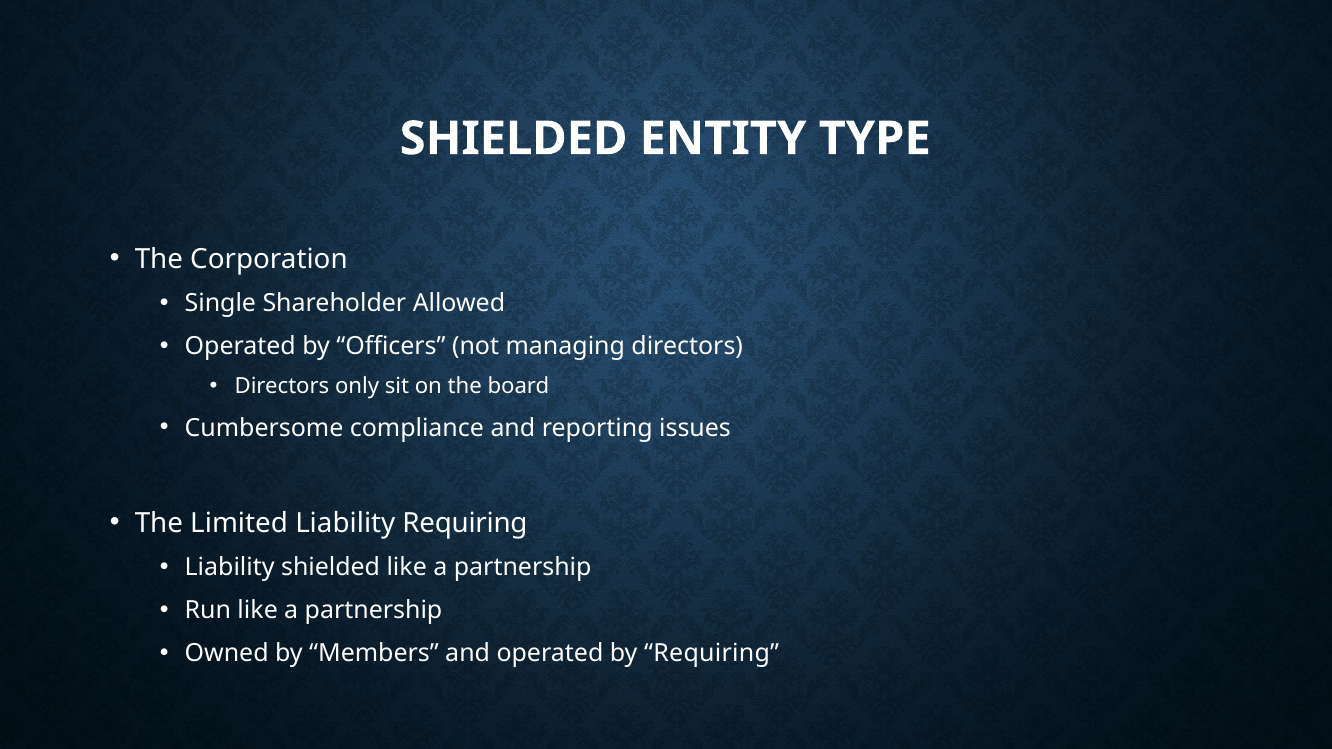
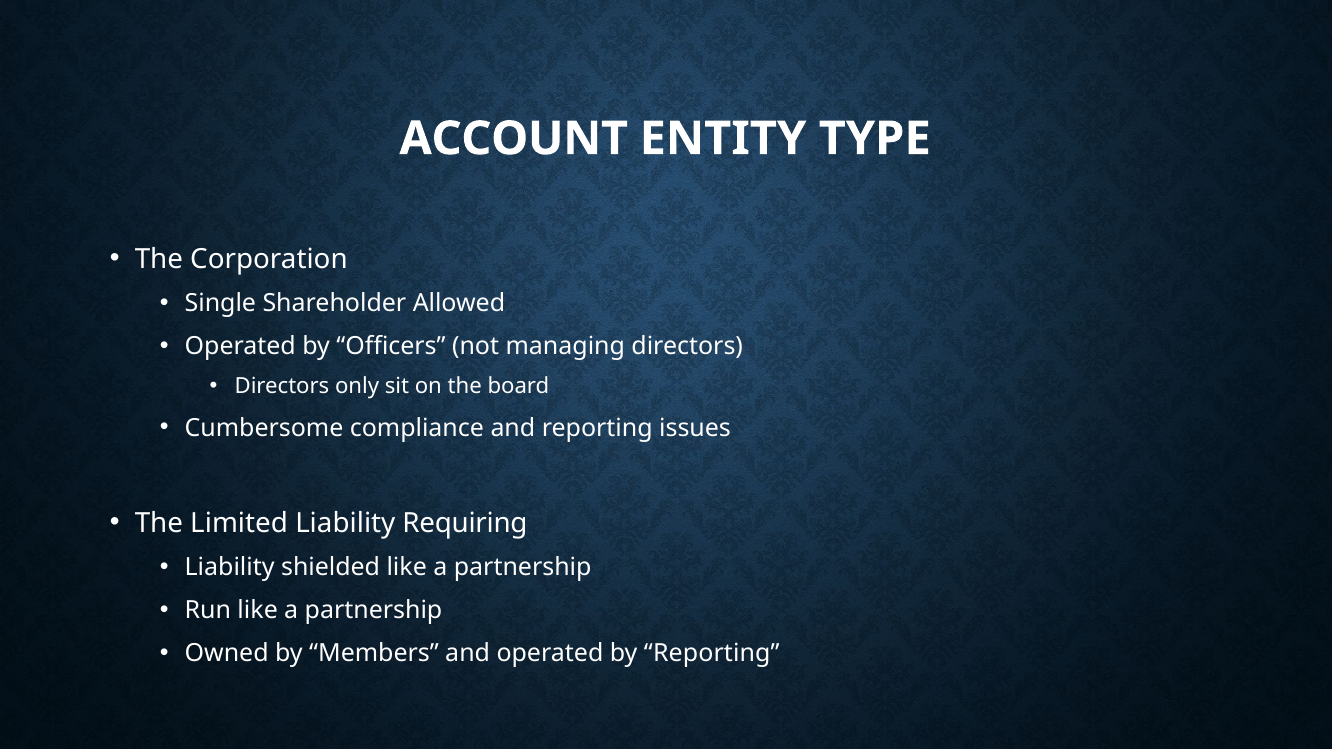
SHIELDED at (514, 139): SHIELDED -> ACCOUNT
by Requiring: Requiring -> Reporting
